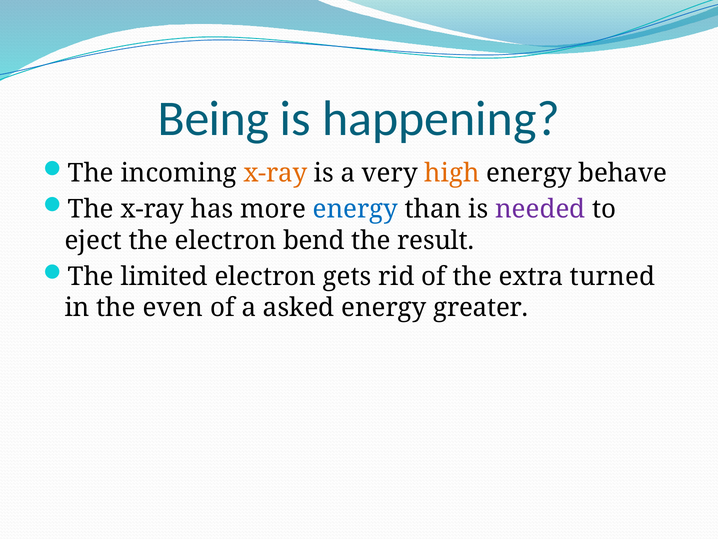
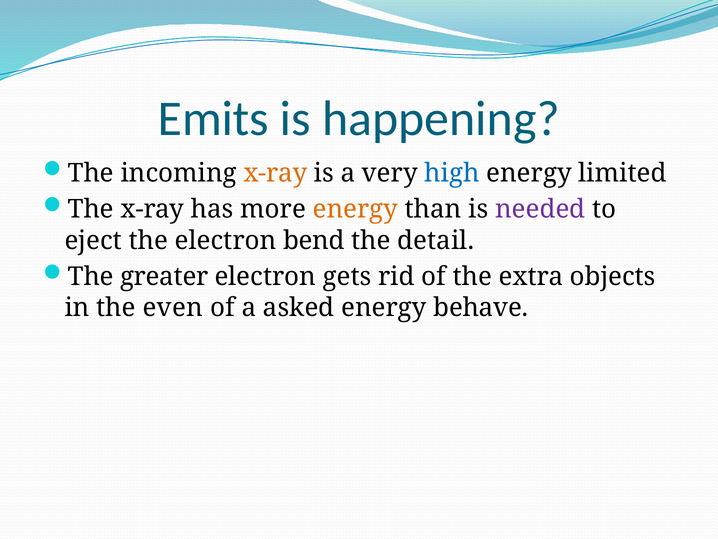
Being: Being -> Emits
high colour: orange -> blue
behave: behave -> limited
energy at (355, 209) colour: blue -> orange
result: result -> detail
limited: limited -> greater
turned: turned -> objects
greater: greater -> behave
